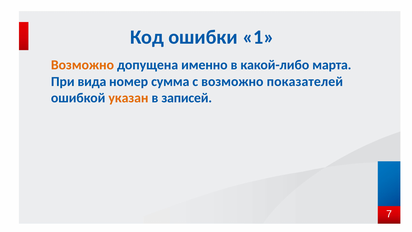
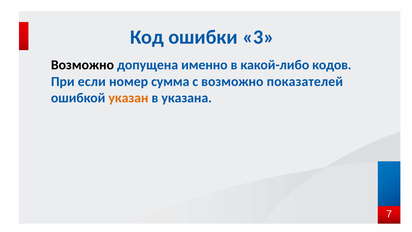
1: 1 -> 3
Возможно at (82, 65) colour: orange -> black
марта: марта -> кодов
вида: вида -> если
записей: записей -> указана
